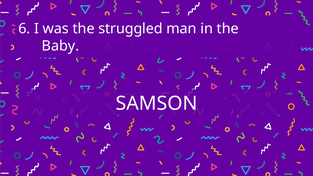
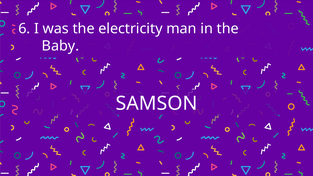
struggled: struggled -> electricity
